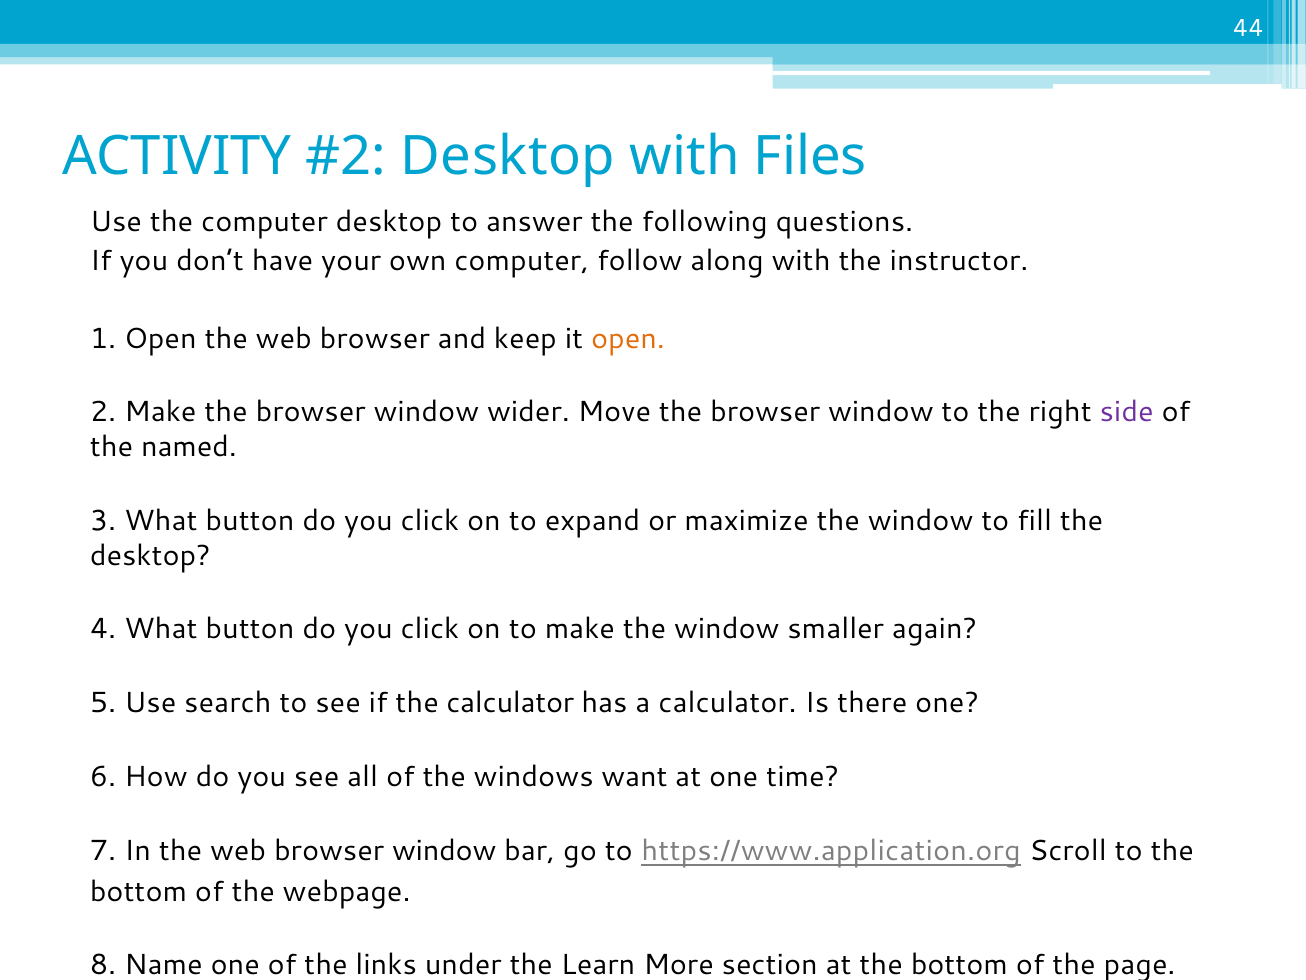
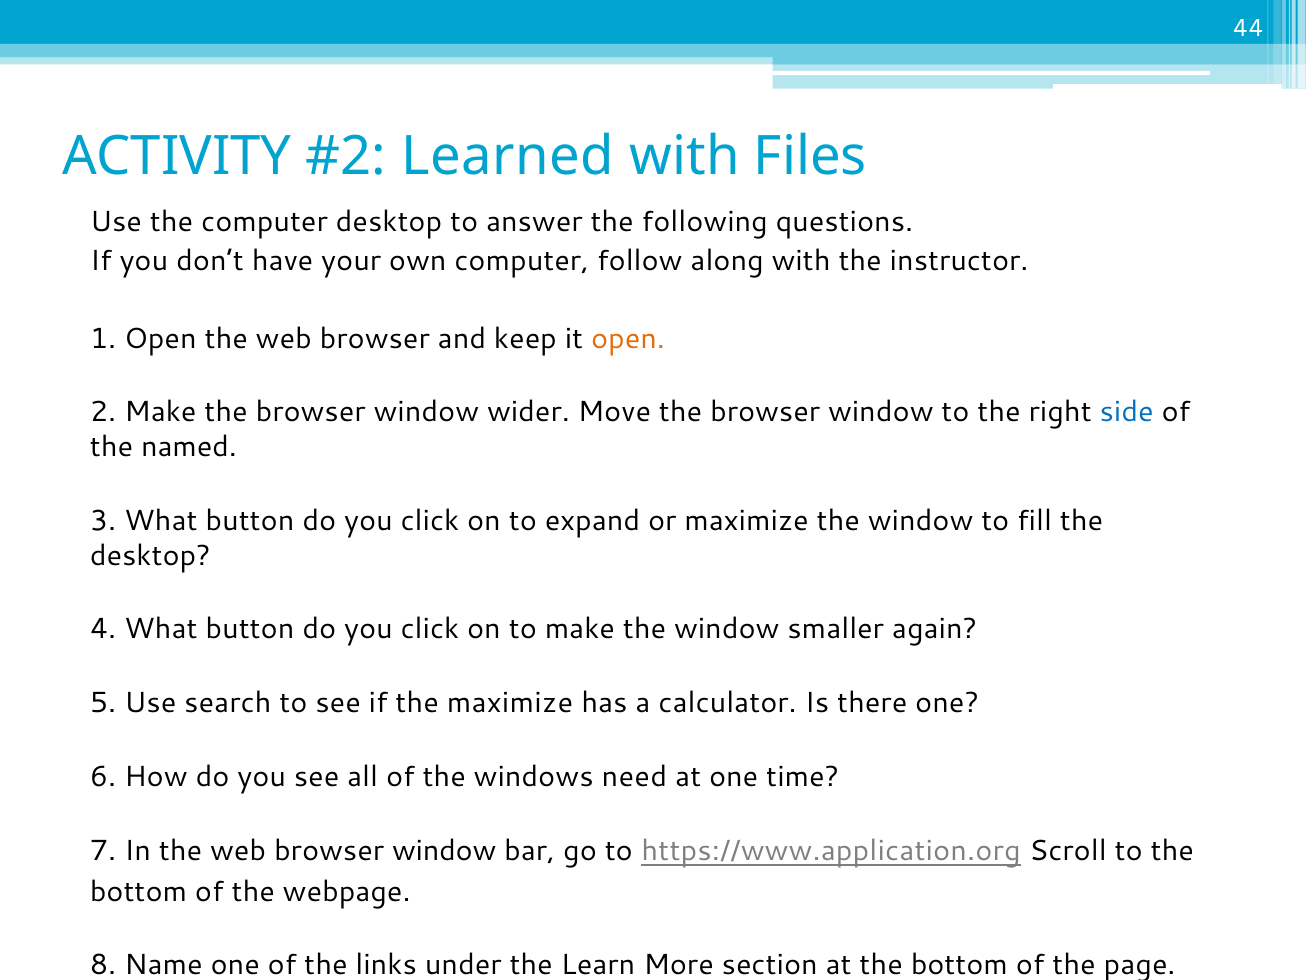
Desktop at (508, 156): Desktop -> Learned
side colour: purple -> blue
the calculator: calculator -> maximize
want: want -> need
